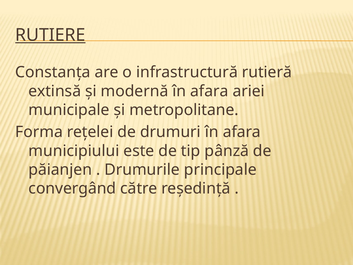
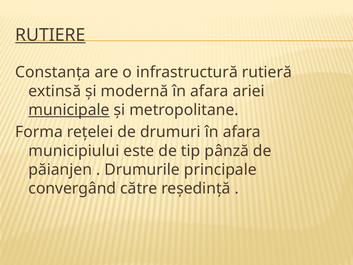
municipale underline: none -> present
